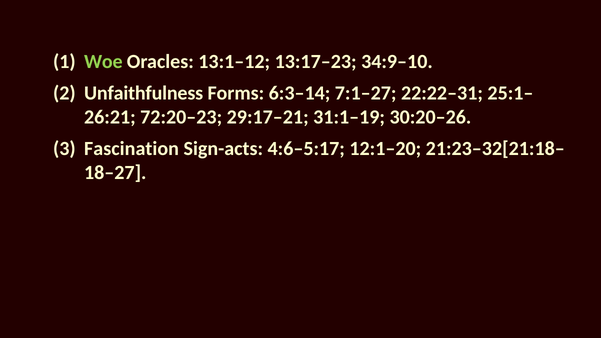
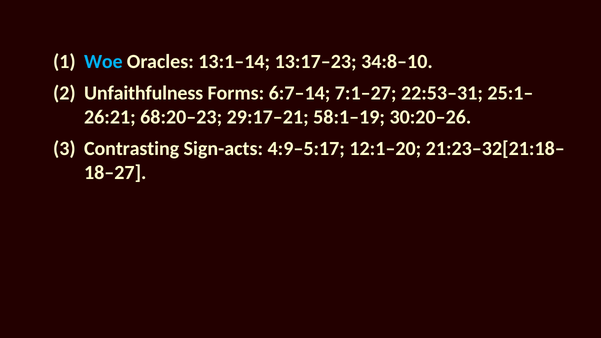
Woe colour: light green -> light blue
13:1–12: 13:1–12 -> 13:1–14
34:9–10: 34:9–10 -> 34:8–10
6:3–14: 6:3–14 -> 6:7–14
22:22–31: 22:22–31 -> 22:53–31
72:20–23: 72:20–23 -> 68:20–23
31:1–19: 31:1–19 -> 58:1–19
Fascination: Fascination -> Contrasting
4:6–5:17: 4:6–5:17 -> 4:9–5:17
